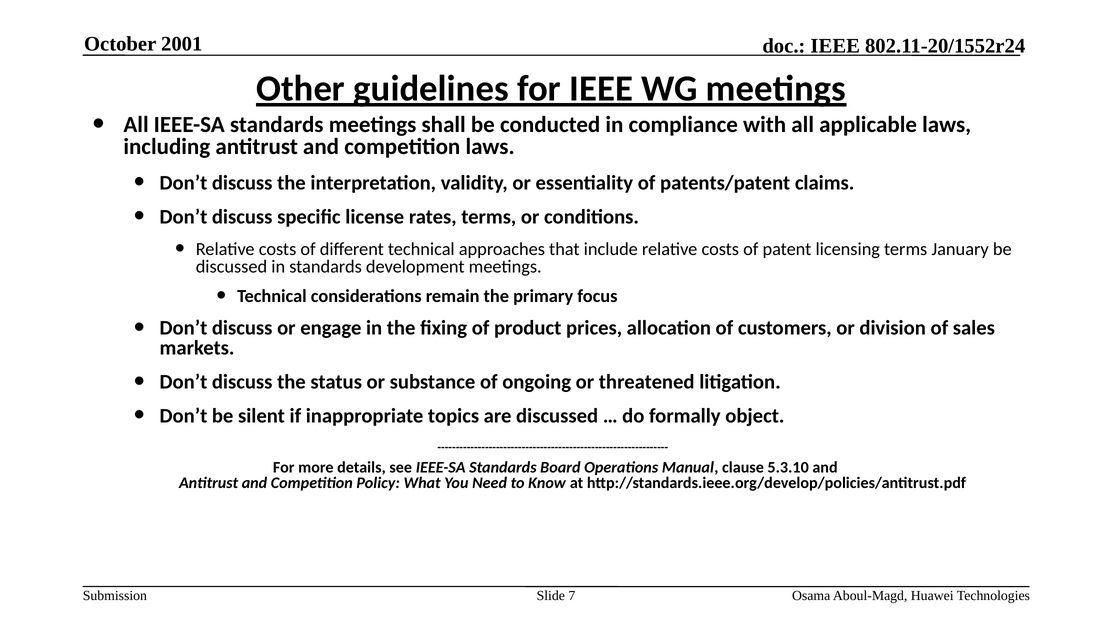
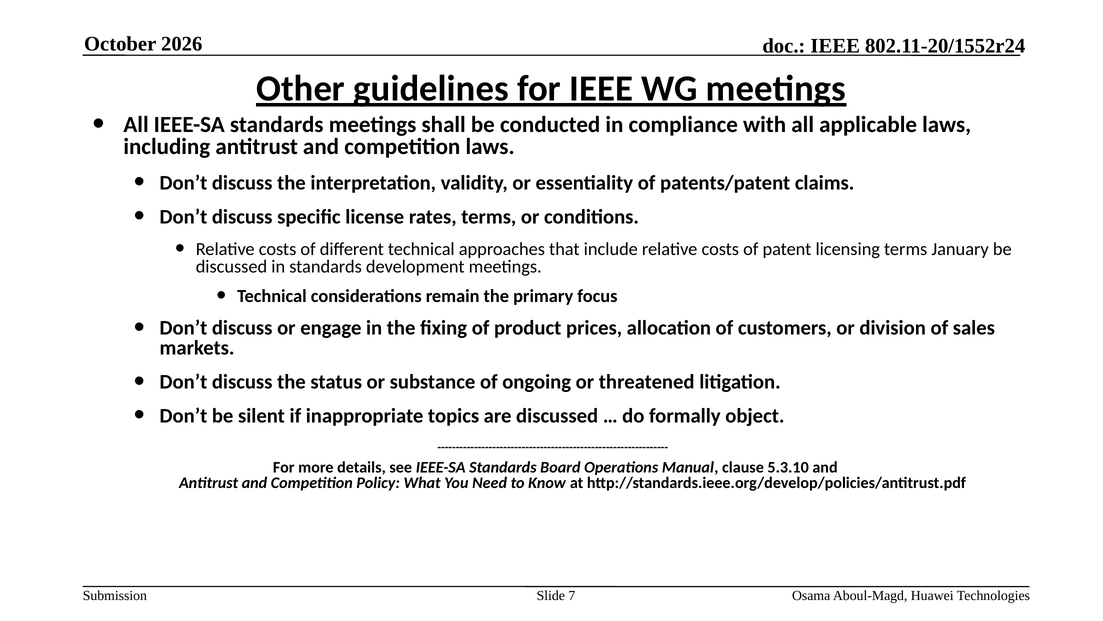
2001: 2001 -> 2026
